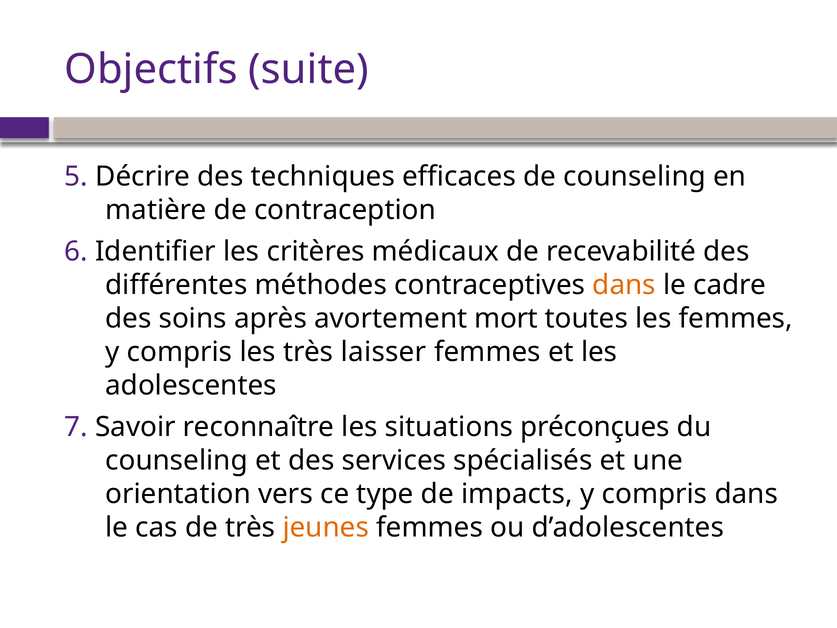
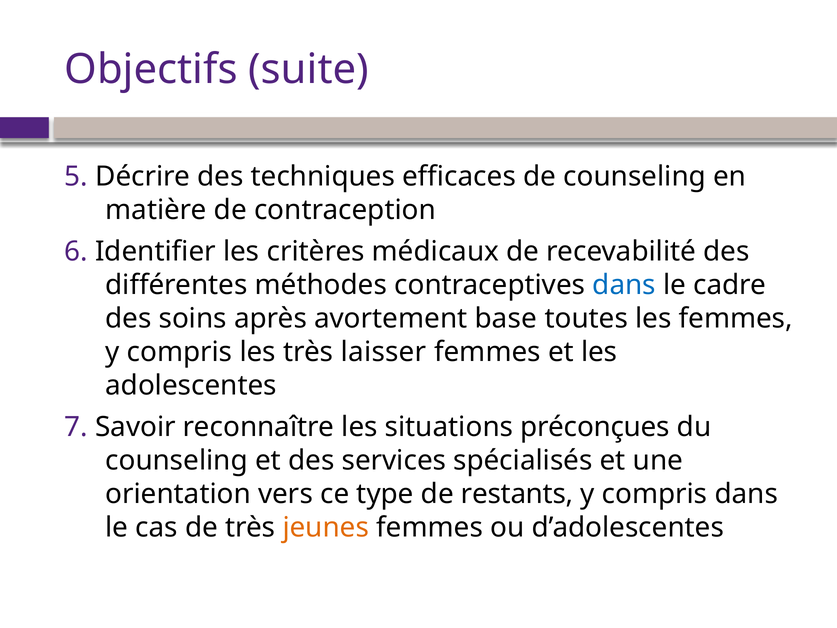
dans at (624, 285) colour: orange -> blue
mort: mort -> base
impacts: impacts -> restants
